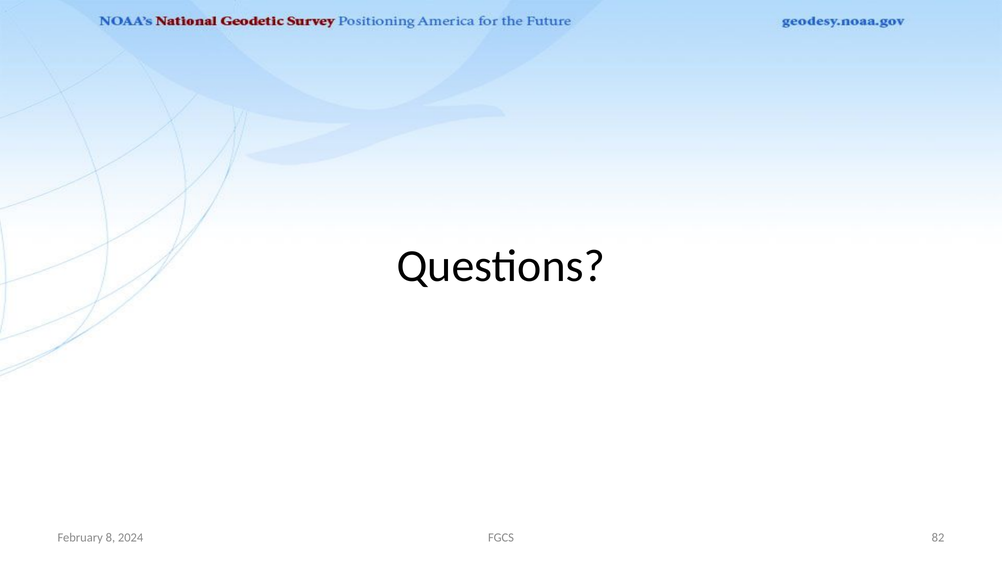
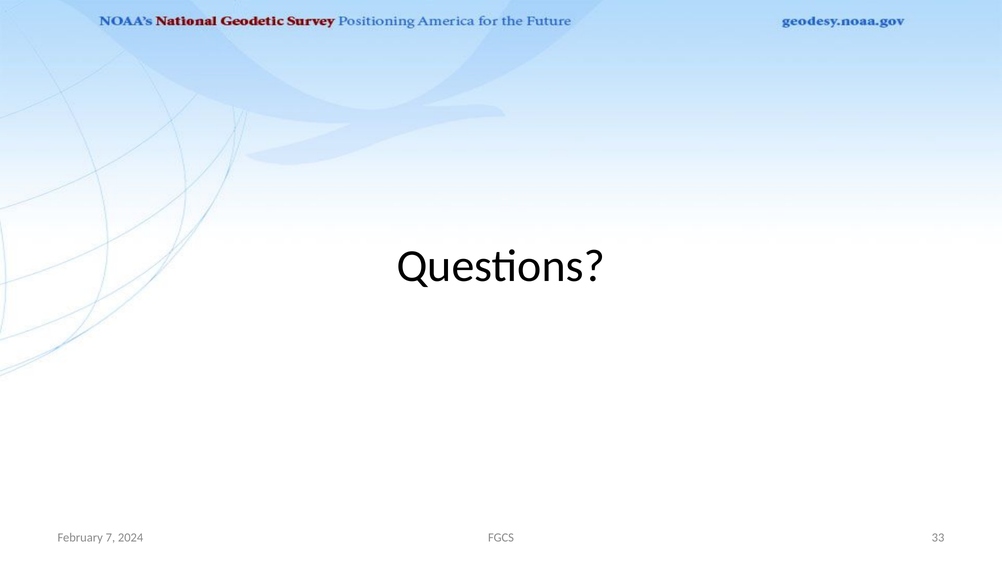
8: 8 -> 7
82: 82 -> 33
